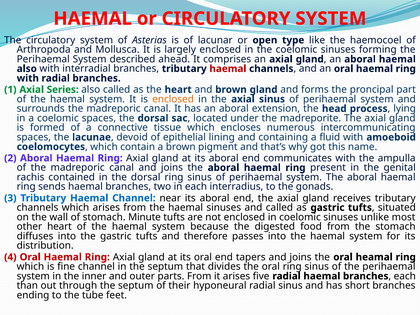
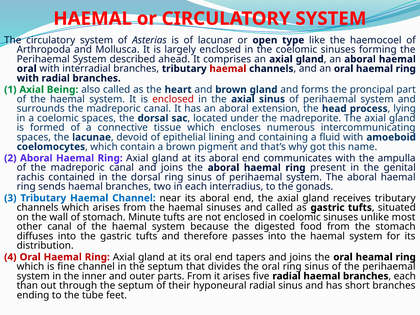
also at (27, 69): also -> oral
Series: Series -> Being
enclosed at (173, 99) colour: orange -> red
other heart: heart -> canal
